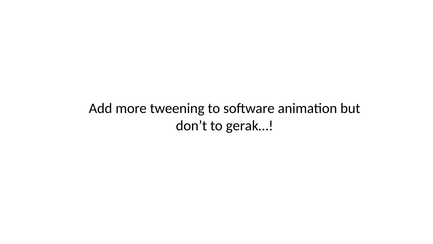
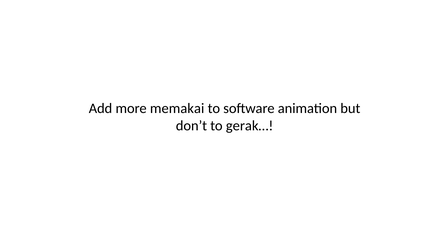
tweening: tweening -> memakai
